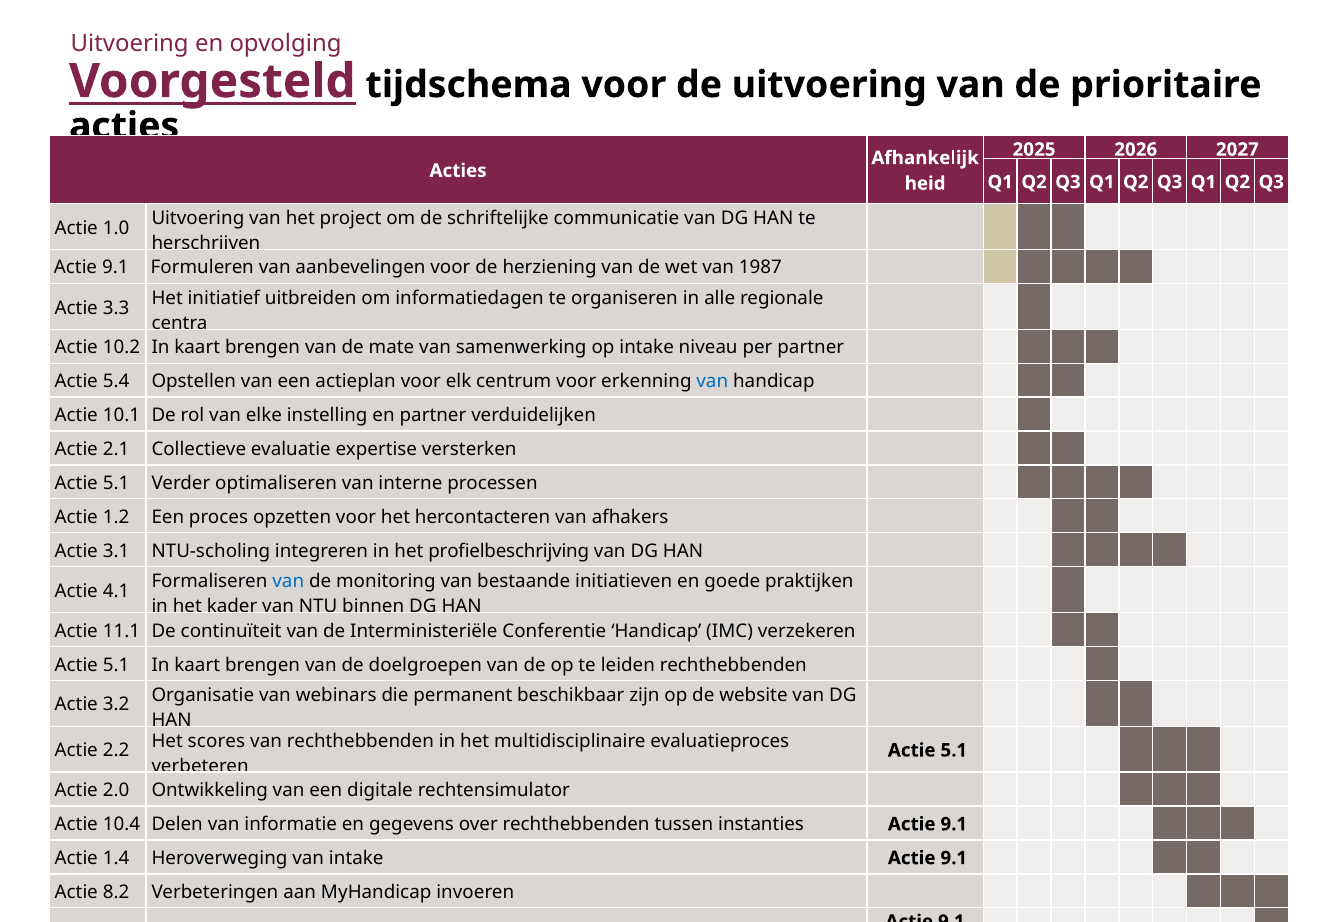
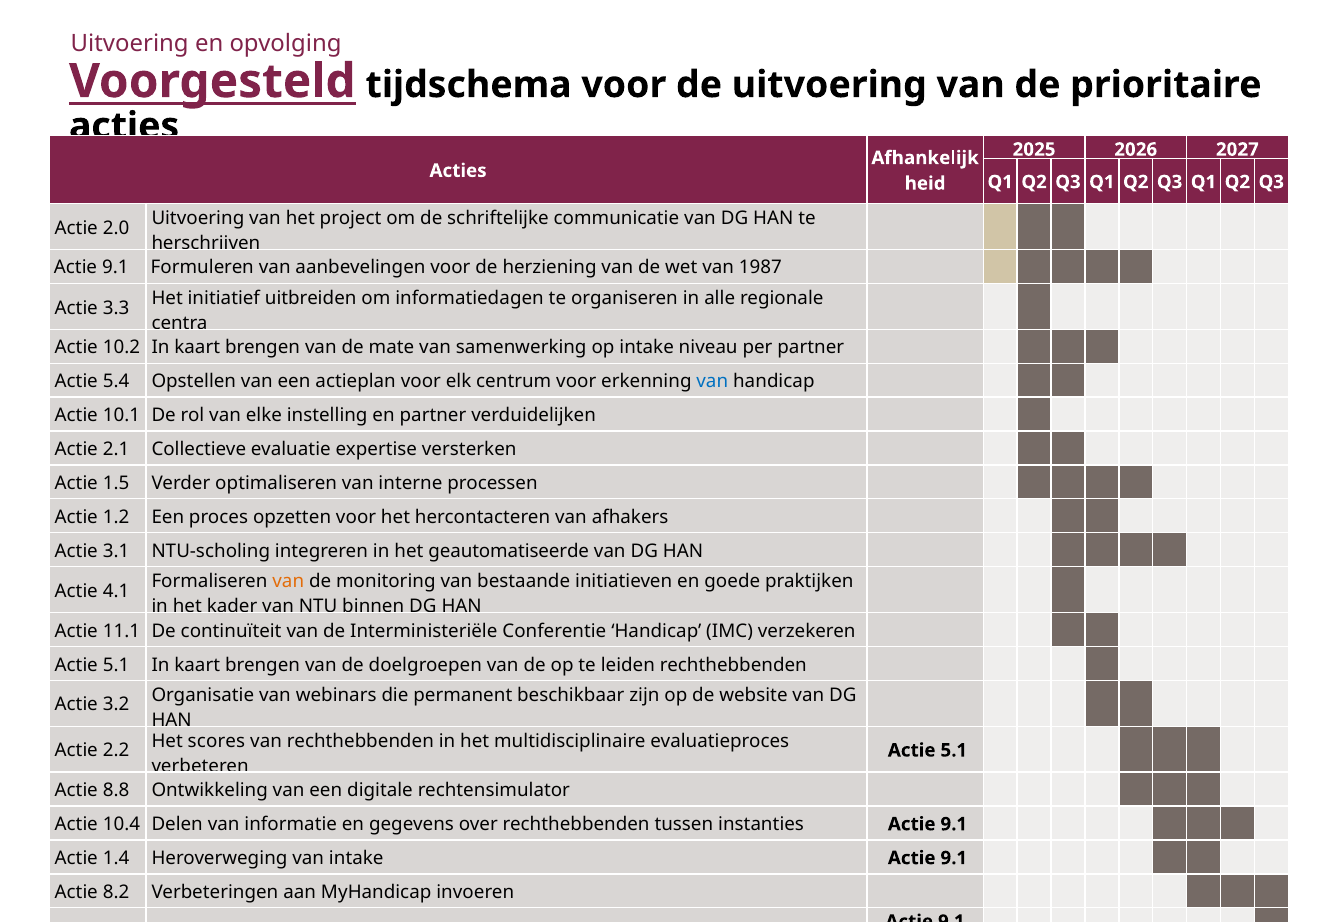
1.0: 1.0 -> 2.0
5.1 at (116, 483): 5.1 -> 1.5
profielbeschrijving: profielbeschrijving -> geautomatiseerde
van at (288, 581) colour: blue -> orange
2.0: 2.0 -> 8.8
